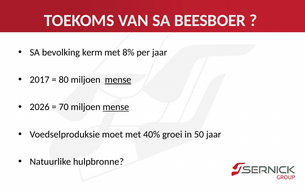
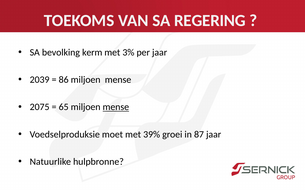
BEESBOER: BEESBOER -> REGERING
8%: 8% -> 3%
2017: 2017 -> 2039
80: 80 -> 86
mense at (118, 80) underline: present -> none
2026: 2026 -> 2075
70: 70 -> 65
40%: 40% -> 39%
50: 50 -> 87
